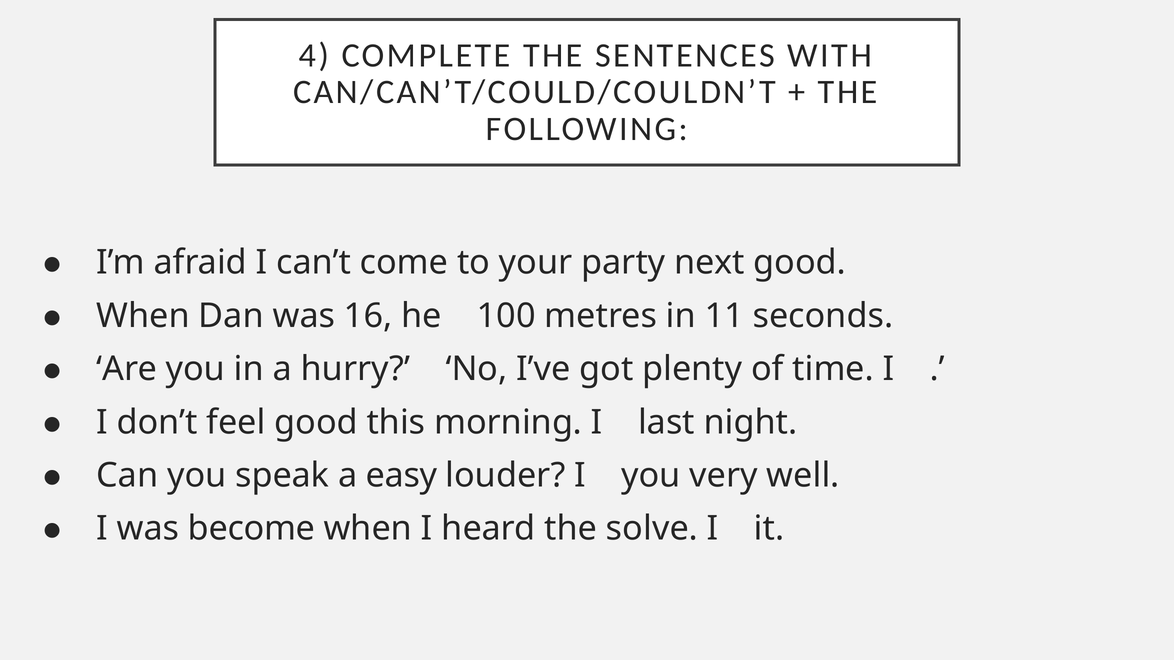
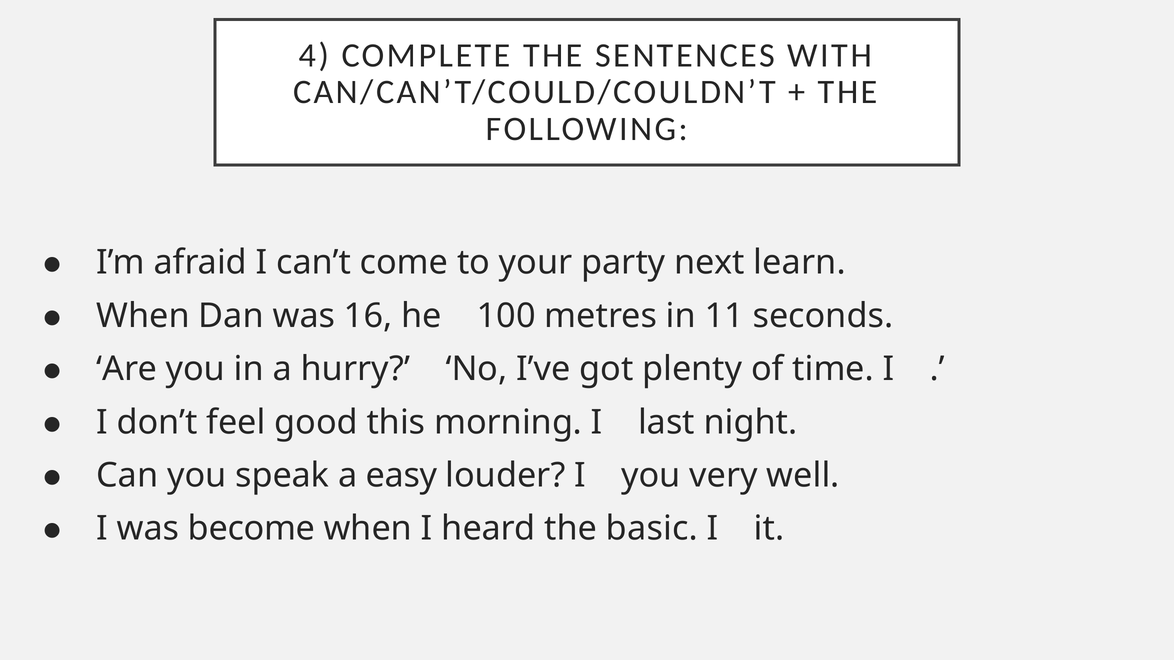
next good: good -> learn
solve: solve -> basic
